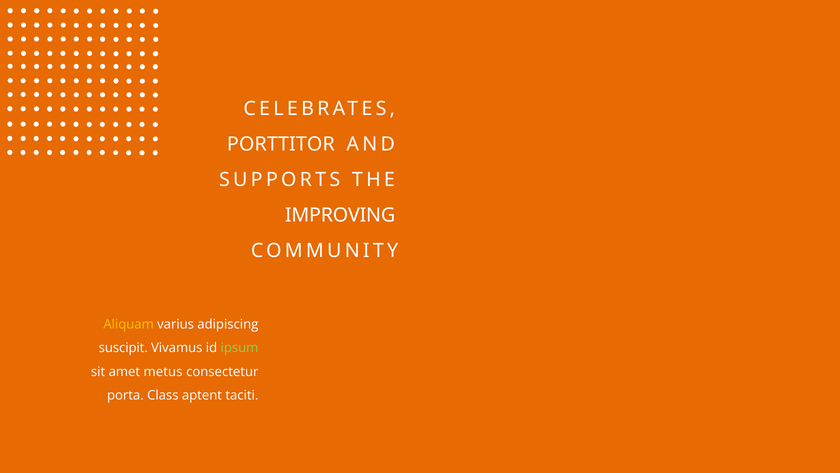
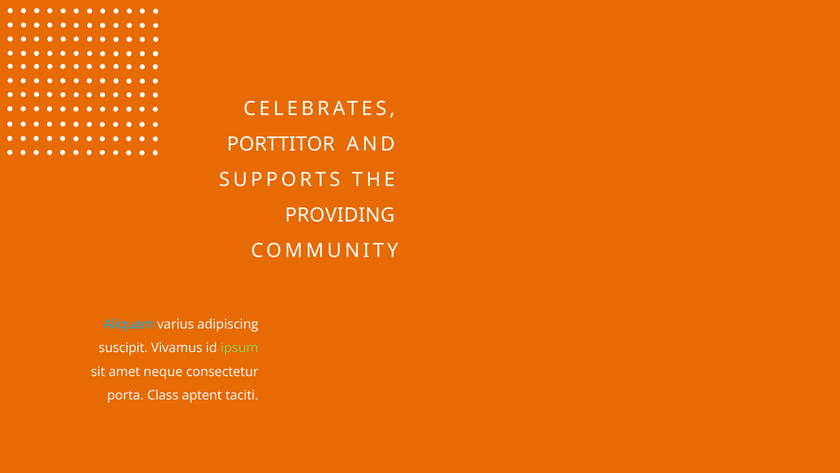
IMPROVING: IMPROVING -> PROVIDING
Aliquam colour: yellow -> light blue
metus: metus -> neque
